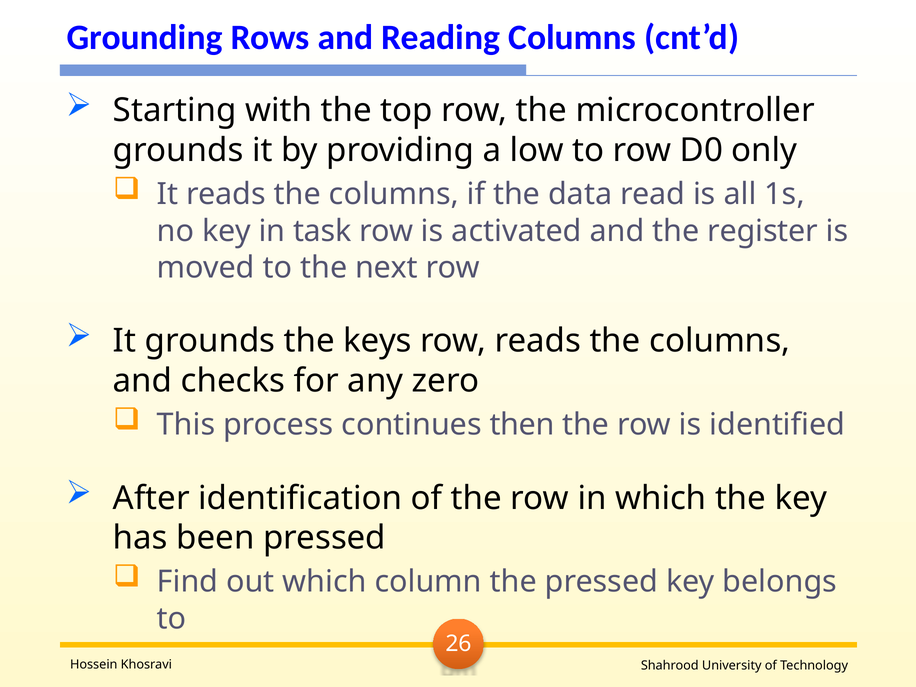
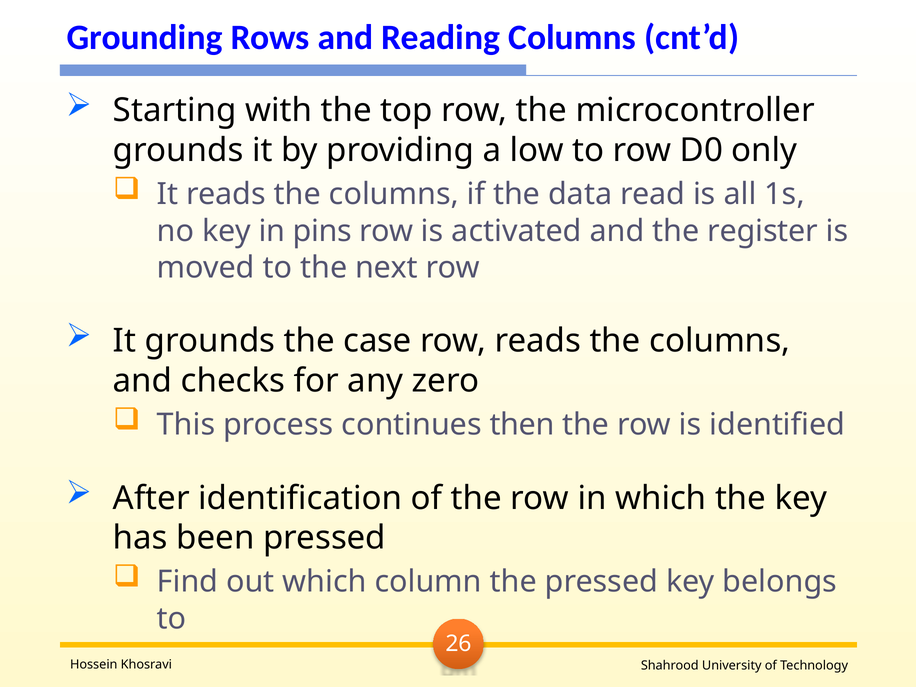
task: task -> pins
keys: keys -> case
